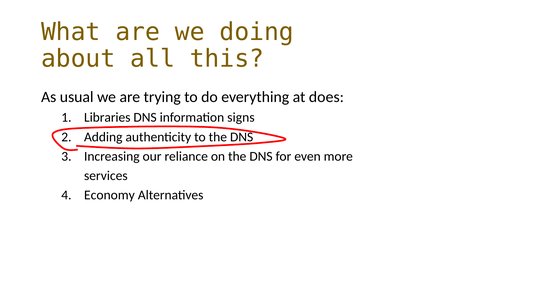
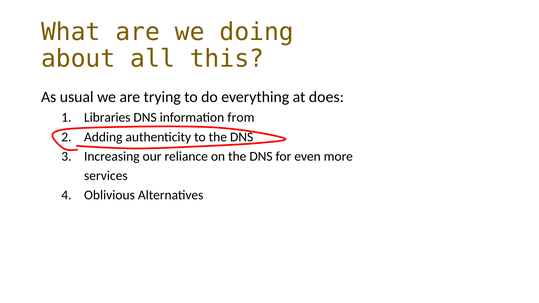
signs: signs -> from
Economy: Economy -> Oblivious
